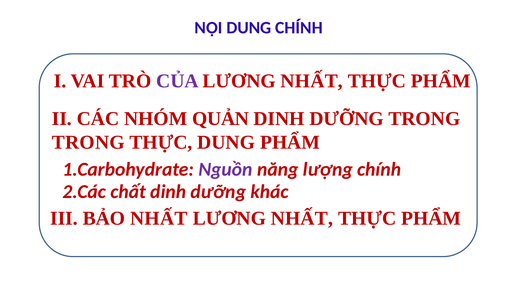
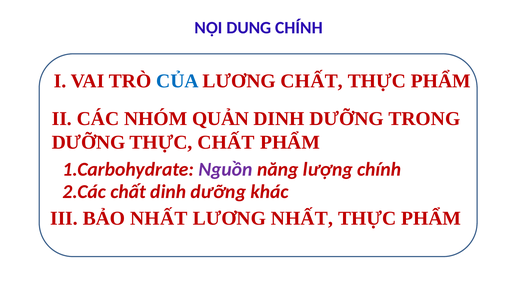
CỦA colour: purple -> blue
NHẤT at (312, 81): NHẤT -> CHẤT
TRONG at (88, 142): TRONG -> DƯỠNG
THỰC DUNG: DUNG -> CHẤT
